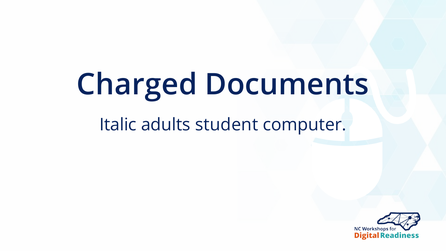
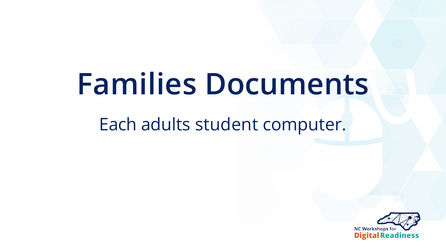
Charged: Charged -> Families
Italic: Italic -> Each
